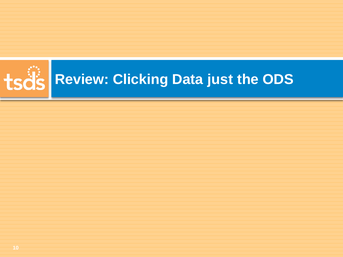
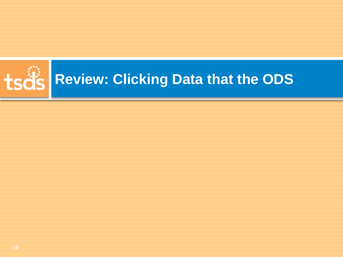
just: just -> that
